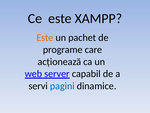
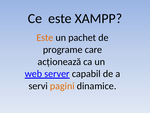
pagini colour: blue -> orange
